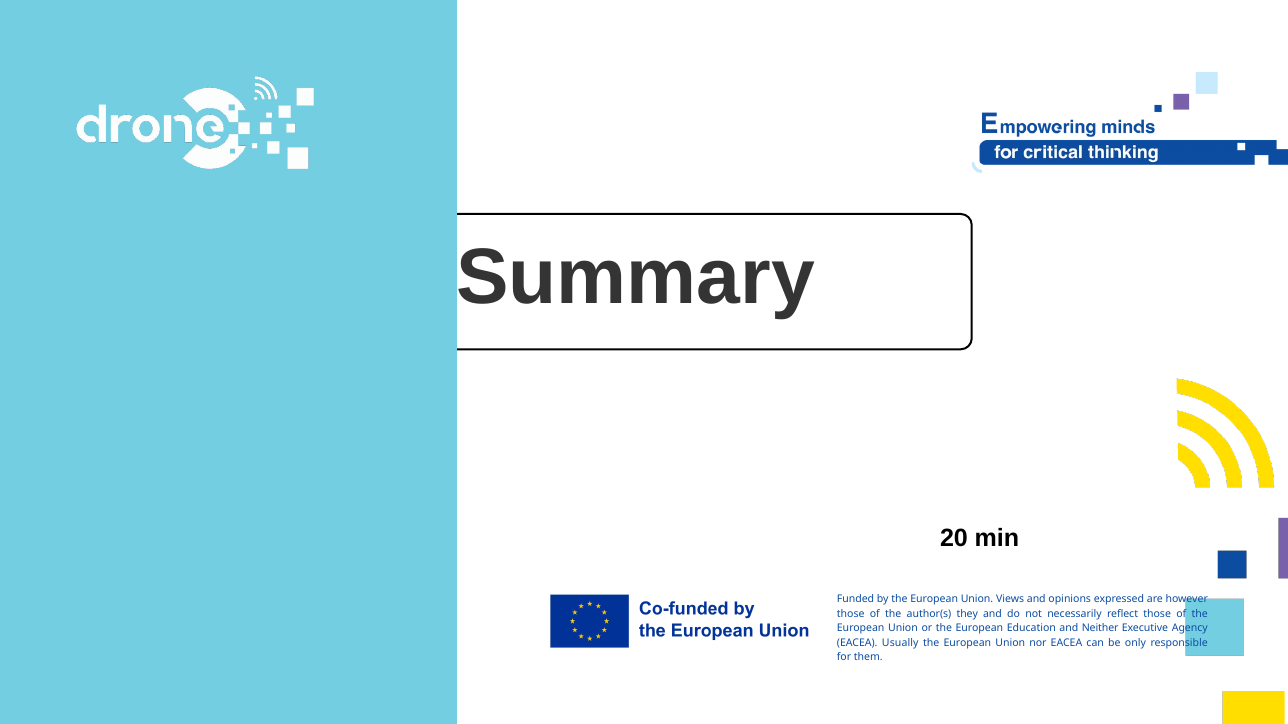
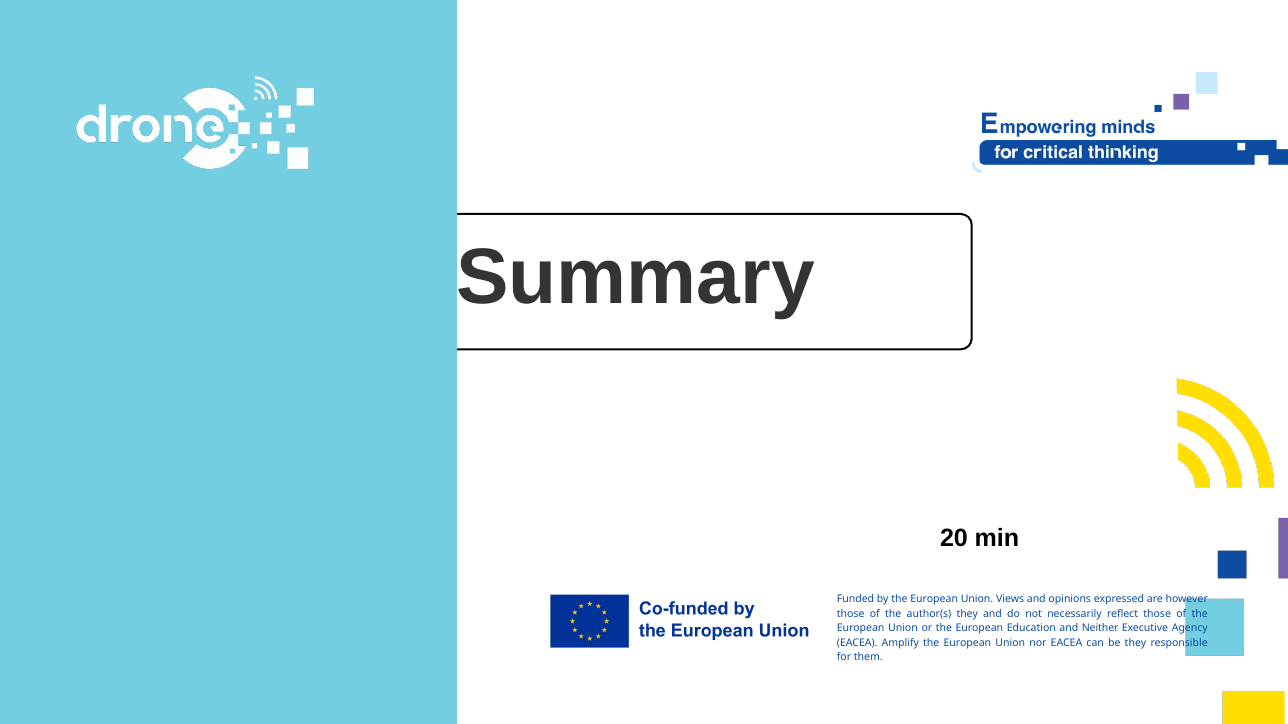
Usually: Usually -> Amplify
be only: only -> they
